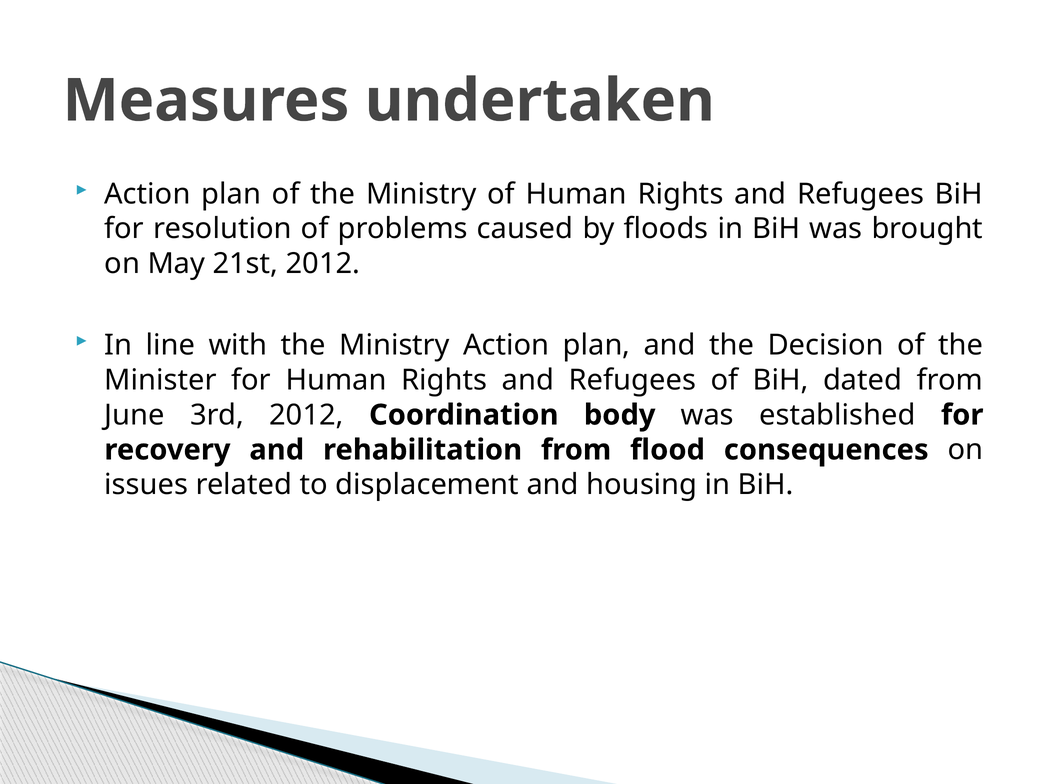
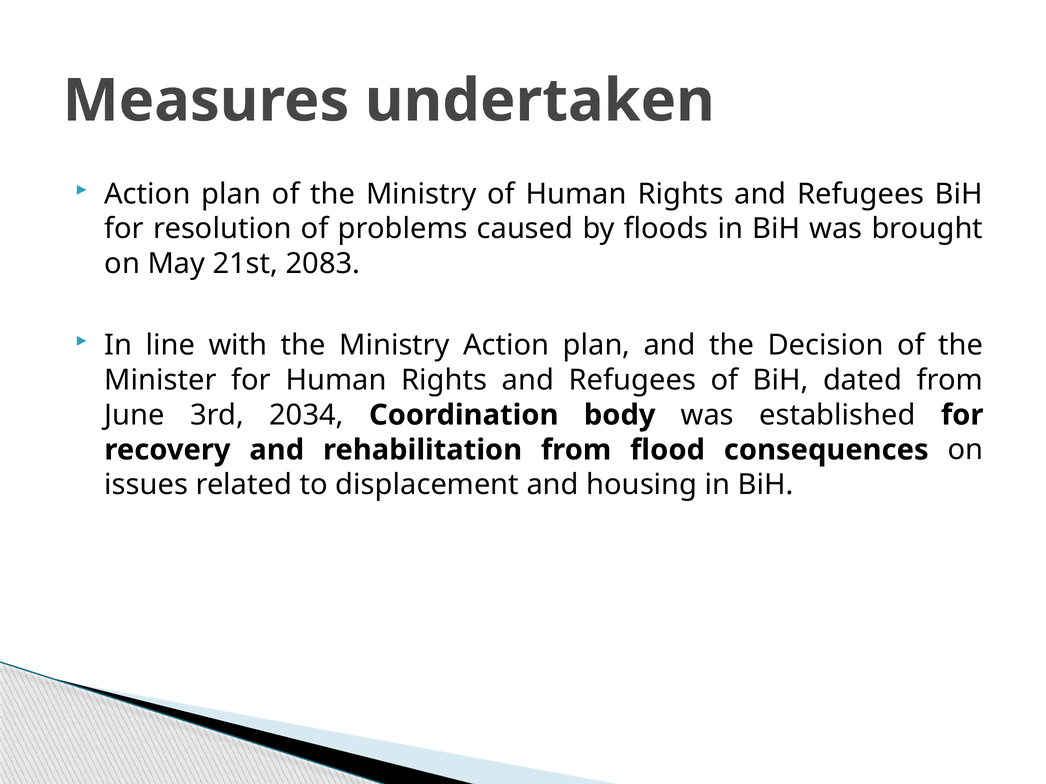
21st 2012: 2012 -> 2083
3rd 2012: 2012 -> 2034
